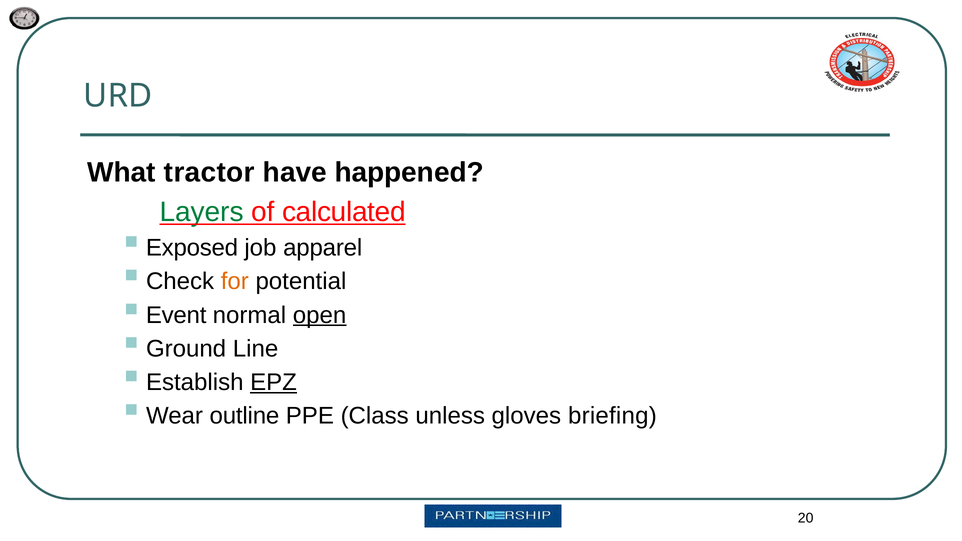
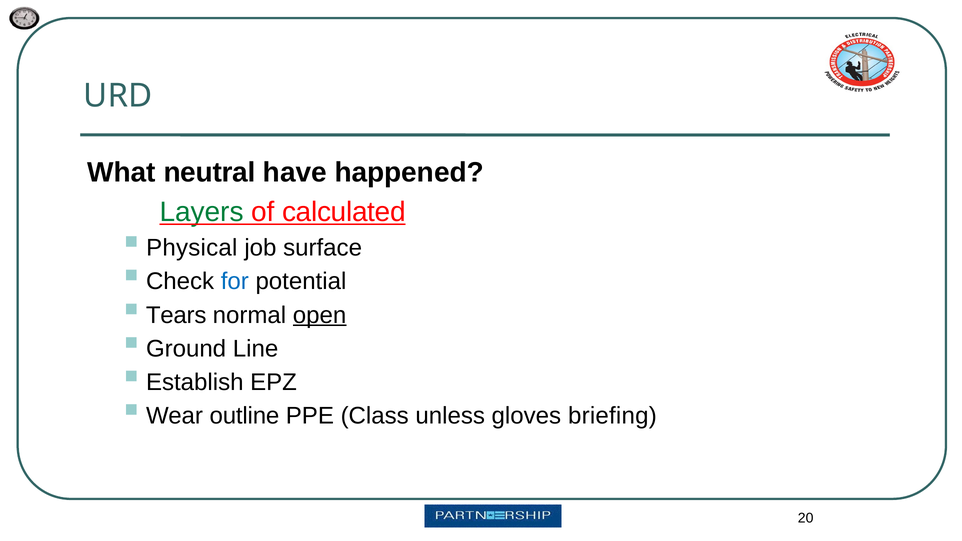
tractor: tractor -> neutral
Exposed: Exposed -> Physical
apparel: apparel -> surface
for colour: orange -> blue
Event: Event -> Tears
EPZ underline: present -> none
